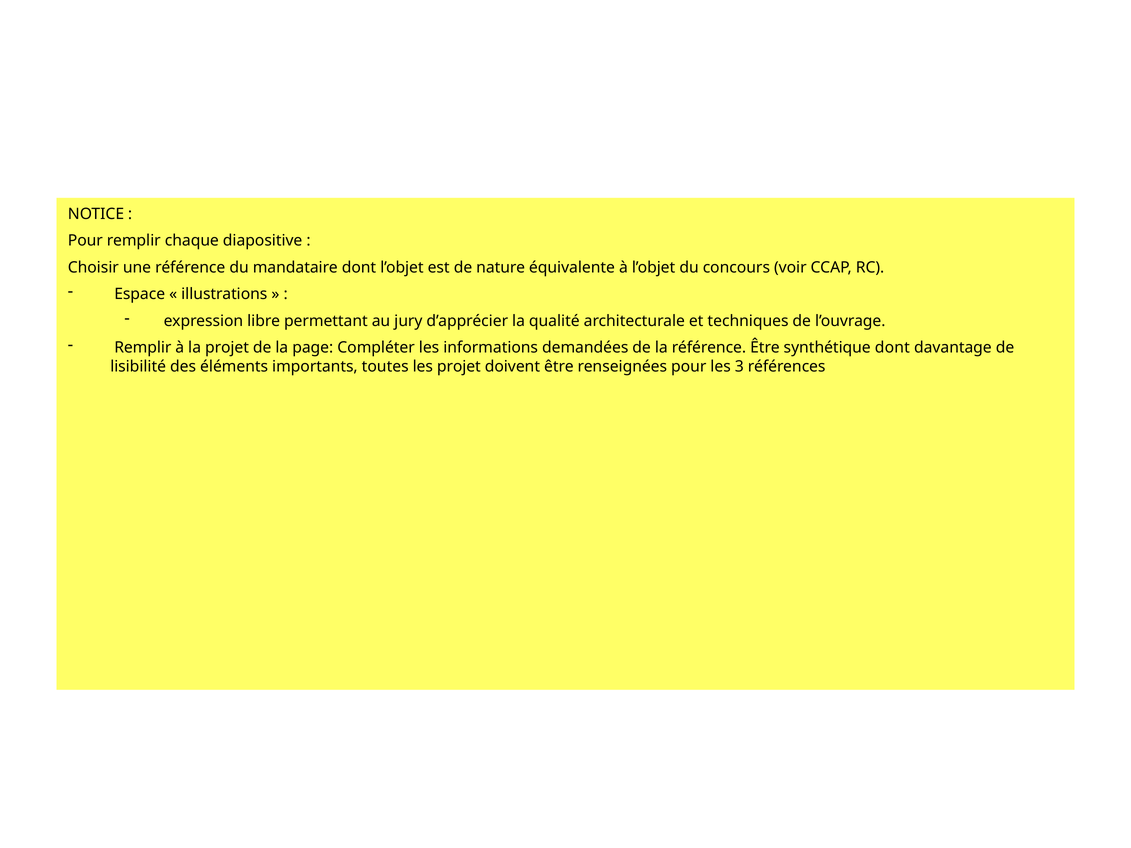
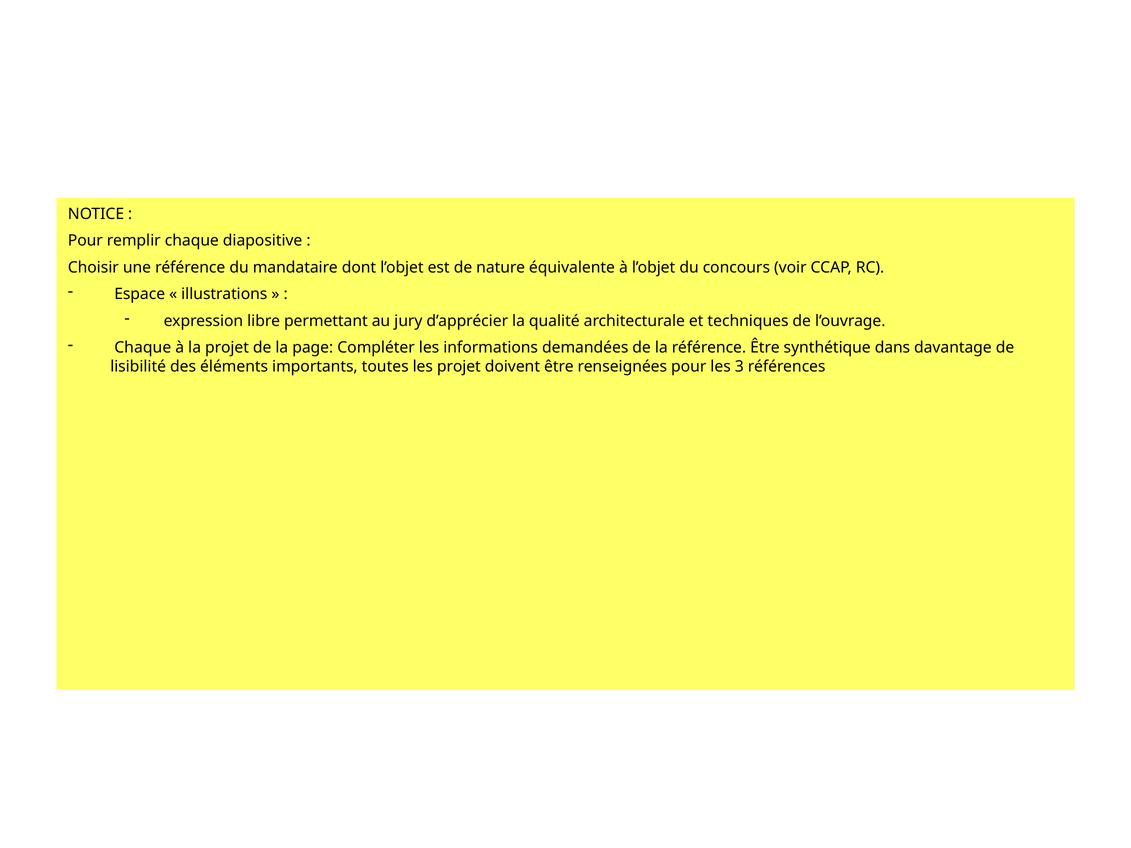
Remplir at (143, 348): Remplir -> Chaque
synthétique dont: dont -> dans
